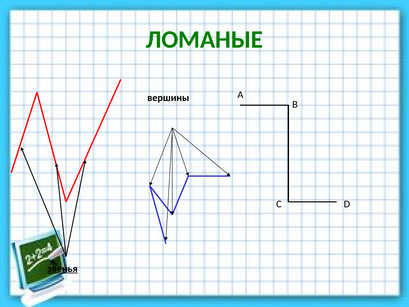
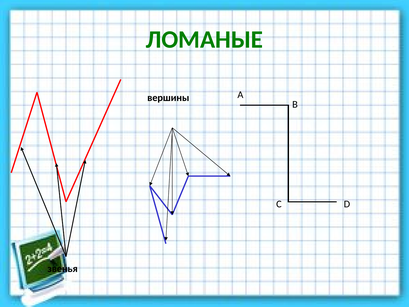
звенья underline: present -> none
